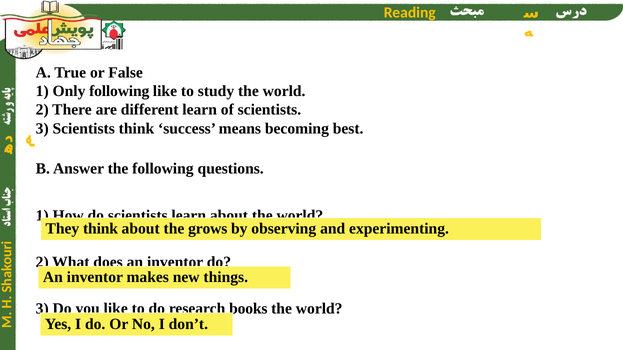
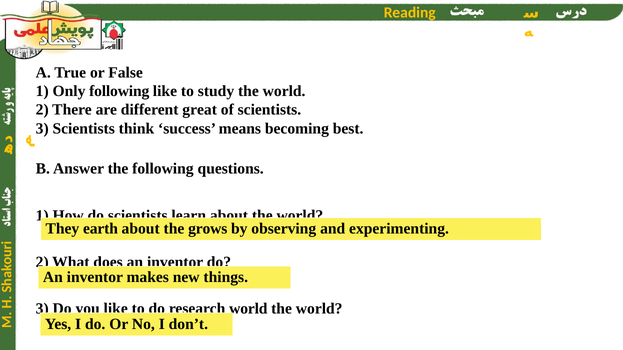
different learn: learn -> great
They think: think -> earth
books at (248, 309): books -> world
